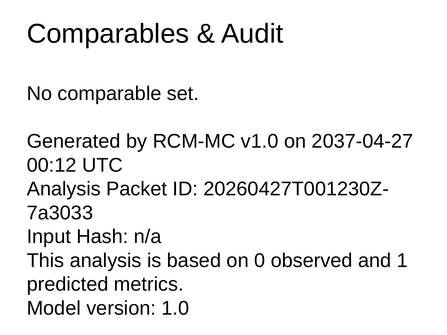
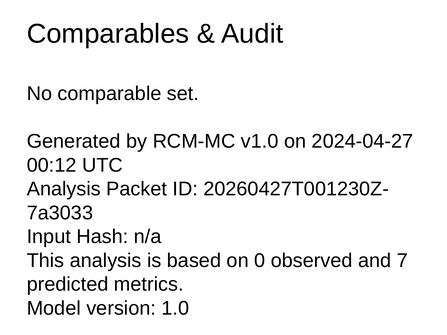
2037-04-27: 2037-04-27 -> 2024-04-27
1: 1 -> 7
